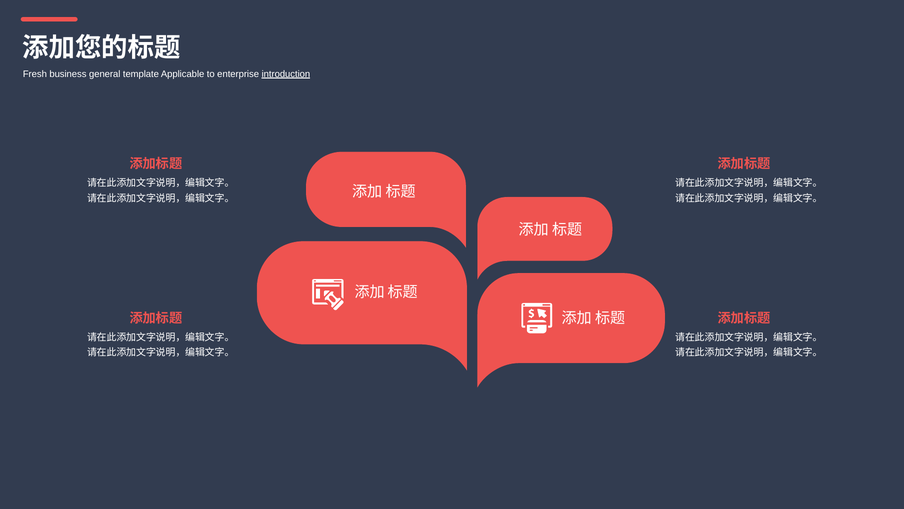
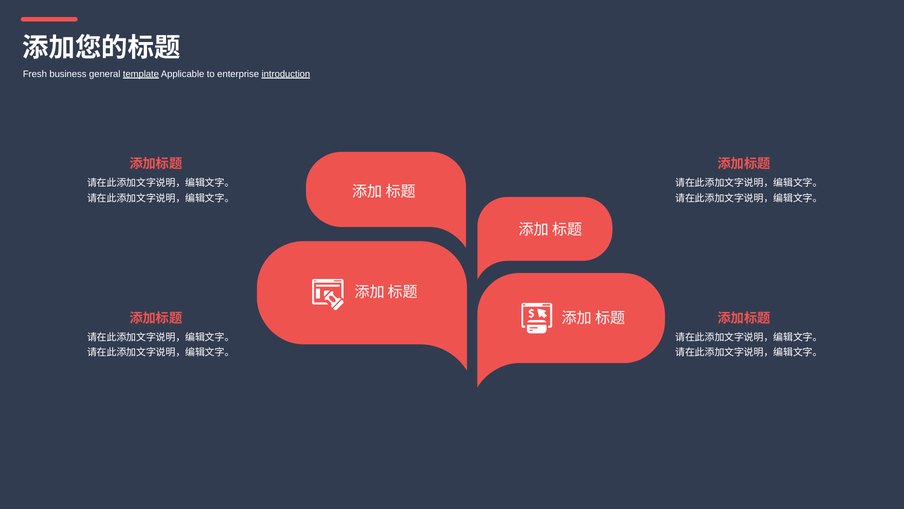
template underline: none -> present
